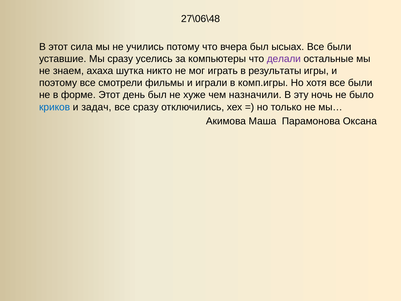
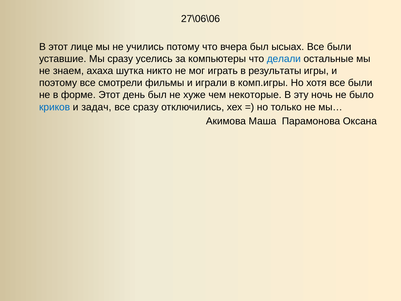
27\06\48: 27\06\48 -> 27\06\06
сила: сила -> лице
делали colour: purple -> blue
назначили: назначили -> некоторые
